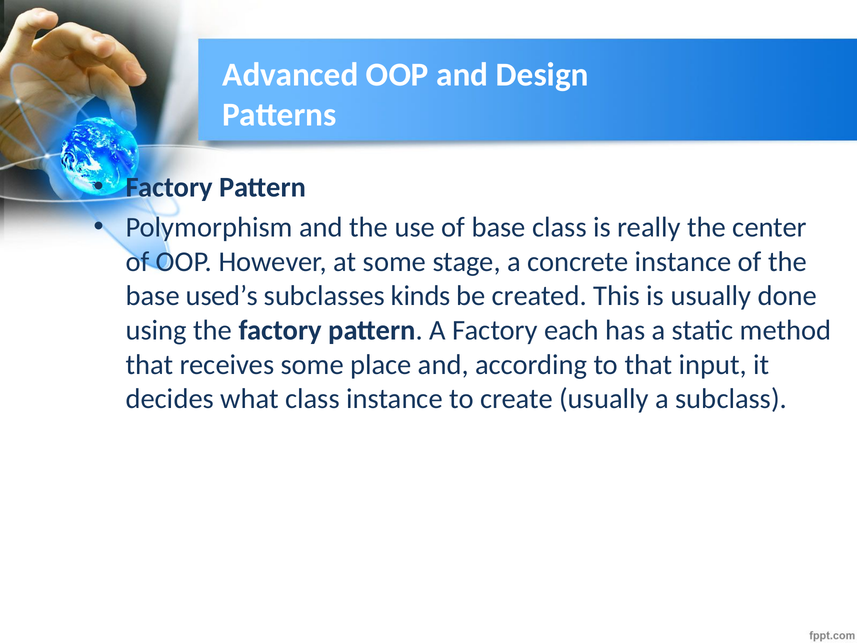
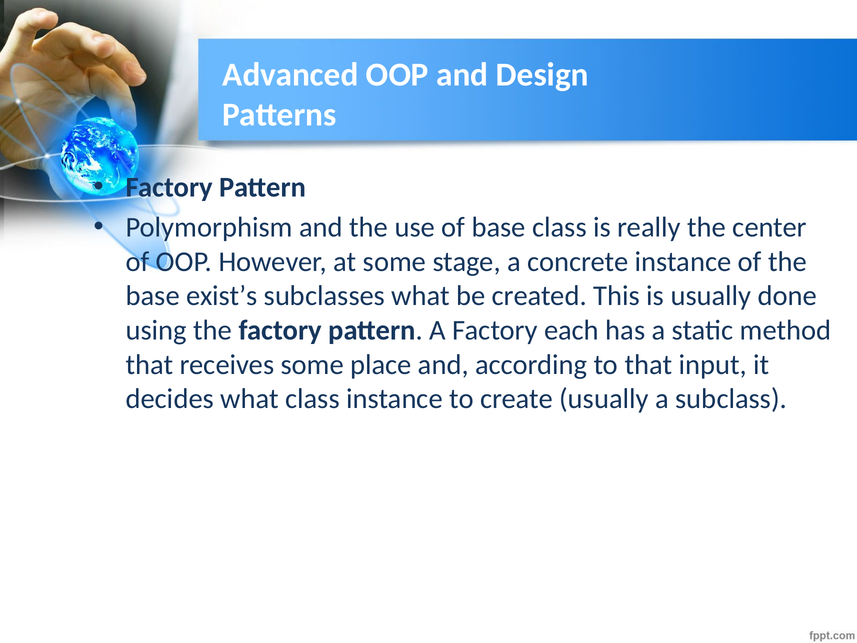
used’s: used’s -> exist’s
subclasses kinds: kinds -> what
